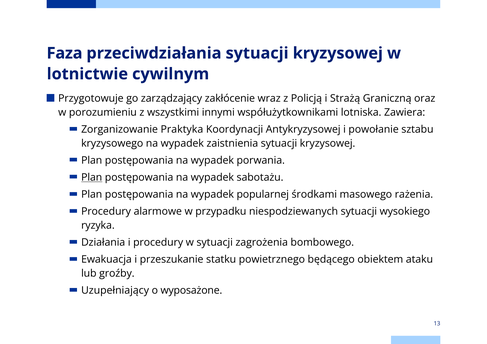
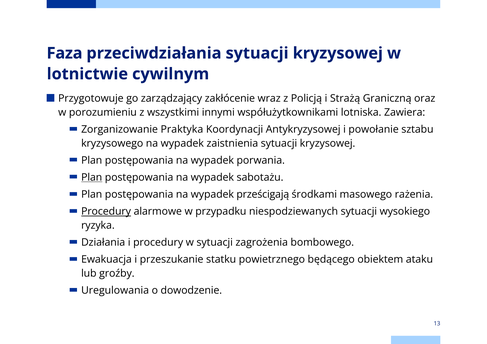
popularnej: popularnej -> prześcigają
Procedury at (106, 212) underline: none -> present
Uzupełniający: Uzupełniający -> Uregulowania
wyposażone: wyposażone -> dowodzenie
